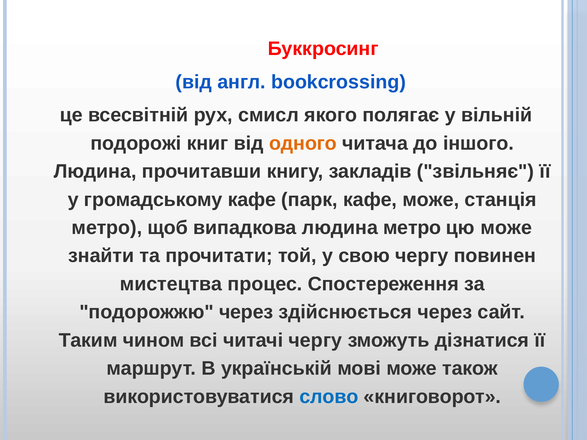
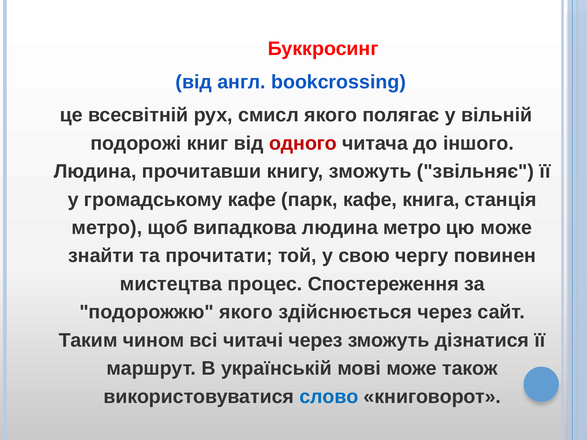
одного colour: orange -> red
книгу закладів: закладів -> зможуть
кафе може: може -> книга
подорожжю через: через -> якого
читачі чергу: чергу -> через
